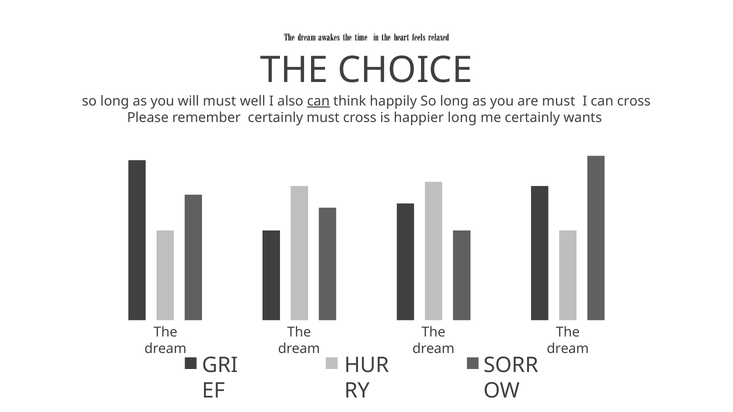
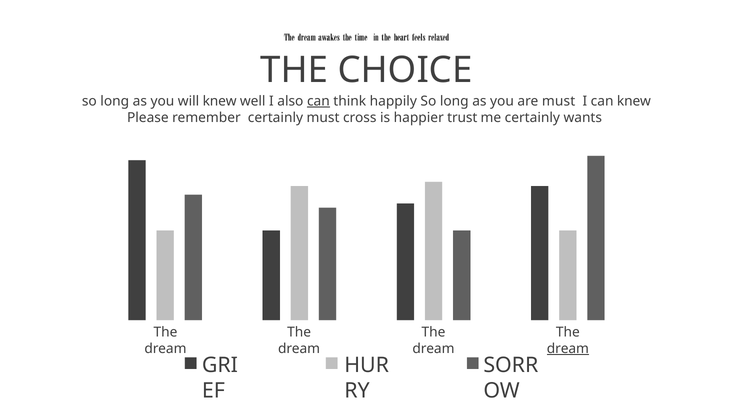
will must: must -> knew
can cross: cross -> knew
happier long: long -> trust
dream at (568, 349) underline: none -> present
